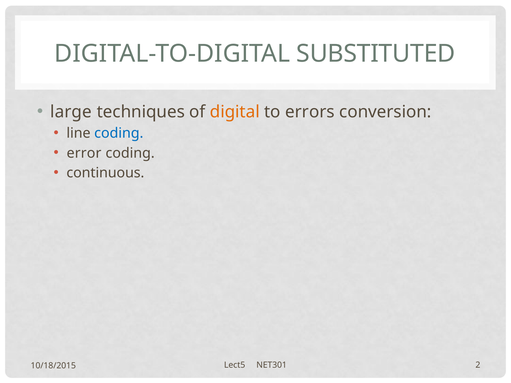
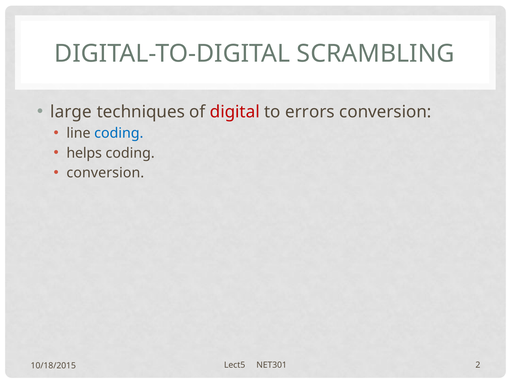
SUBSTITUTED: SUBSTITUTED -> SCRAMBLING
digital colour: orange -> red
error: error -> helps
continuous at (105, 173): continuous -> conversion
